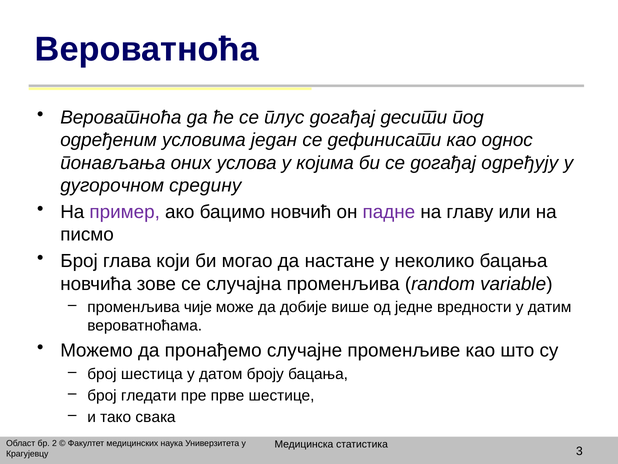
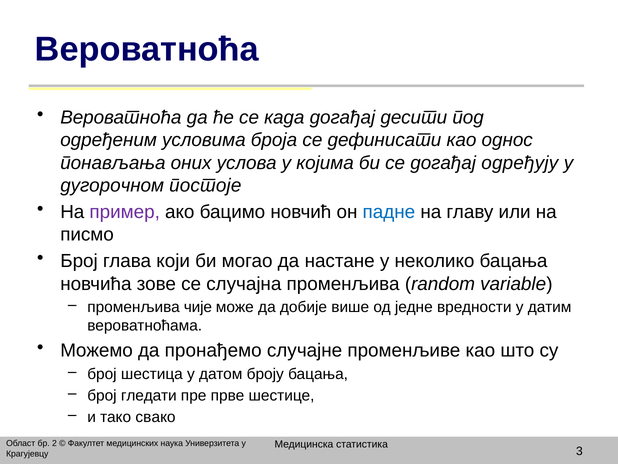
плус: плус -> када
један: један -> броја
средину: средину -> постоје
падне colour: purple -> blue
свака: свака -> свако
